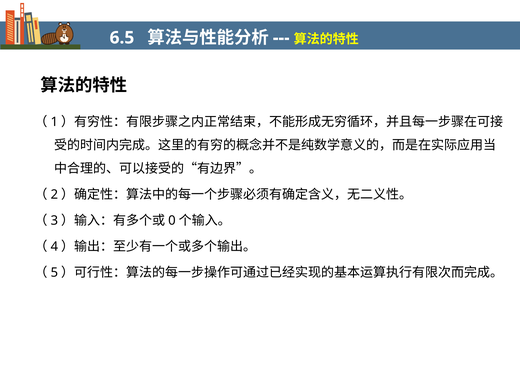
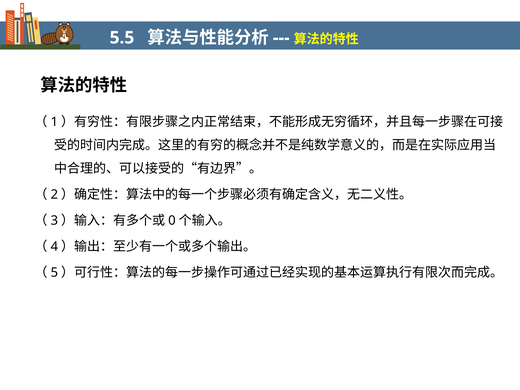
6.5: 6.5 -> 5.5
